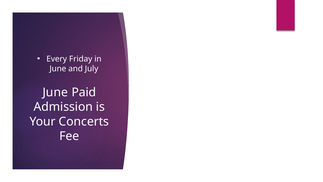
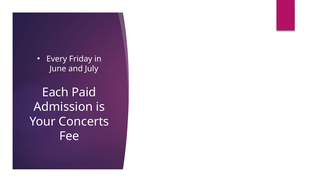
June at (55, 92): June -> Each
